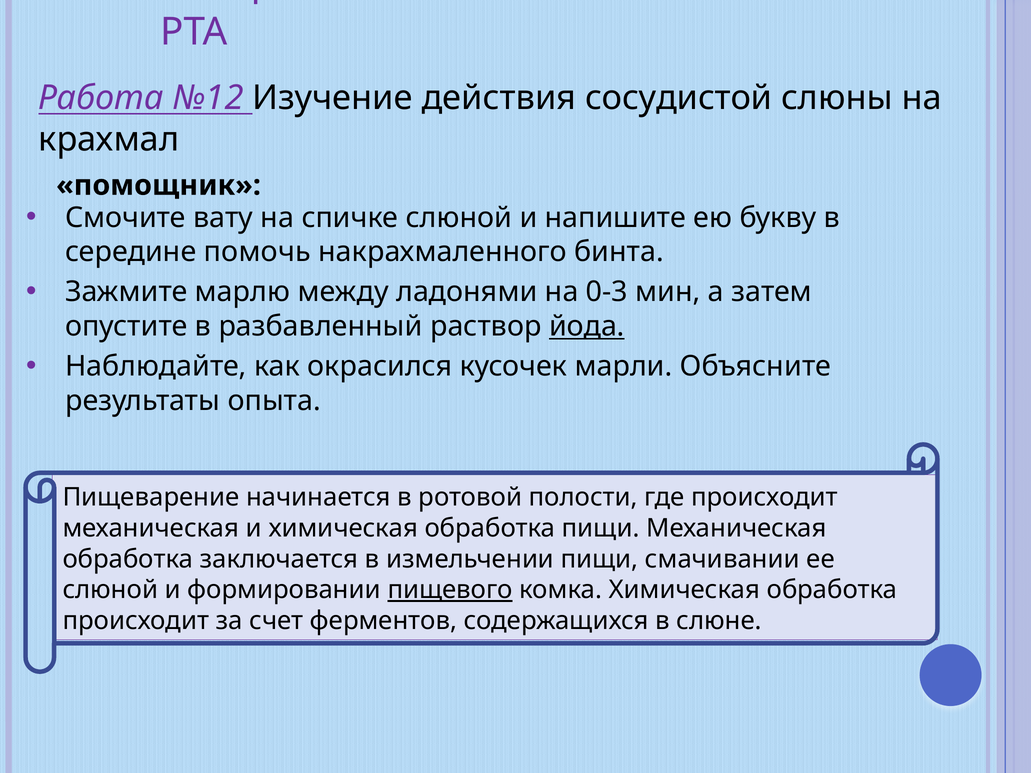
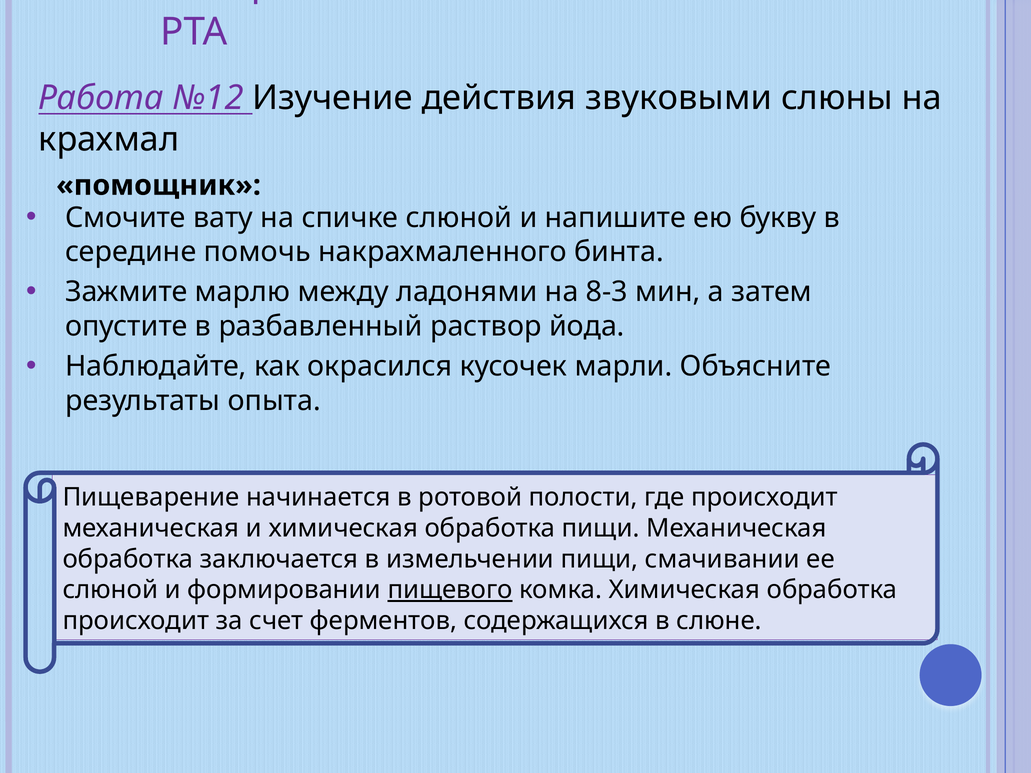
сосудистой: сосудистой -> звуковыми
0-3: 0-3 -> 8-3
йода underline: present -> none
